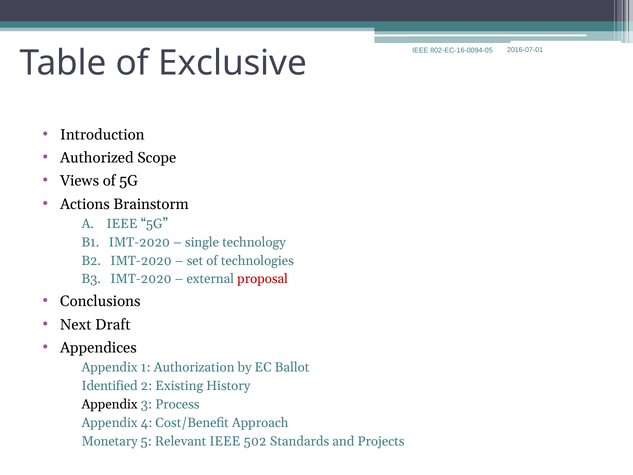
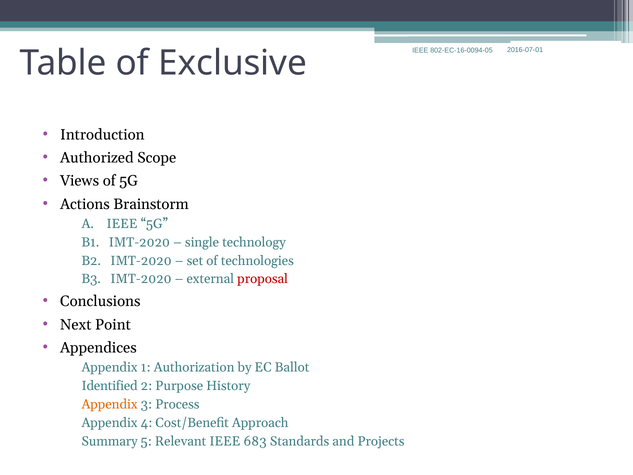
Draft: Draft -> Point
Existing: Existing -> Purpose
Appendix at (110, 404) colour: black -> orange
Monetary: Monetary -> Summary
502: 502 -> 683
